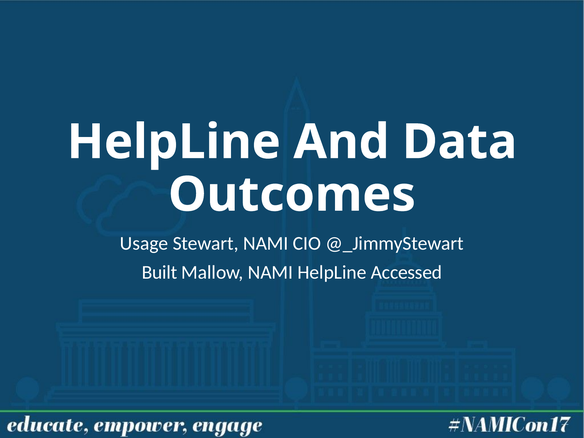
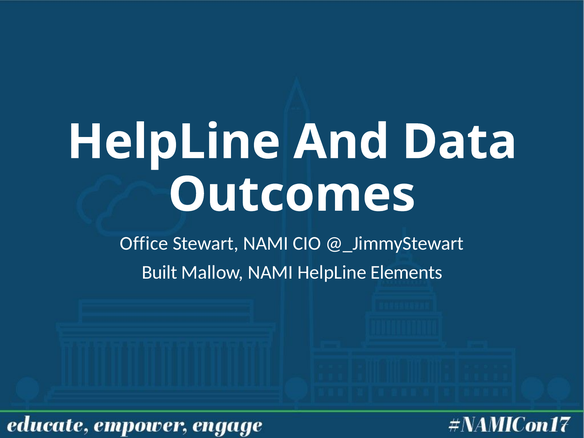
Usage: Usage -> Office
Accessed: Accessed -> Elements
